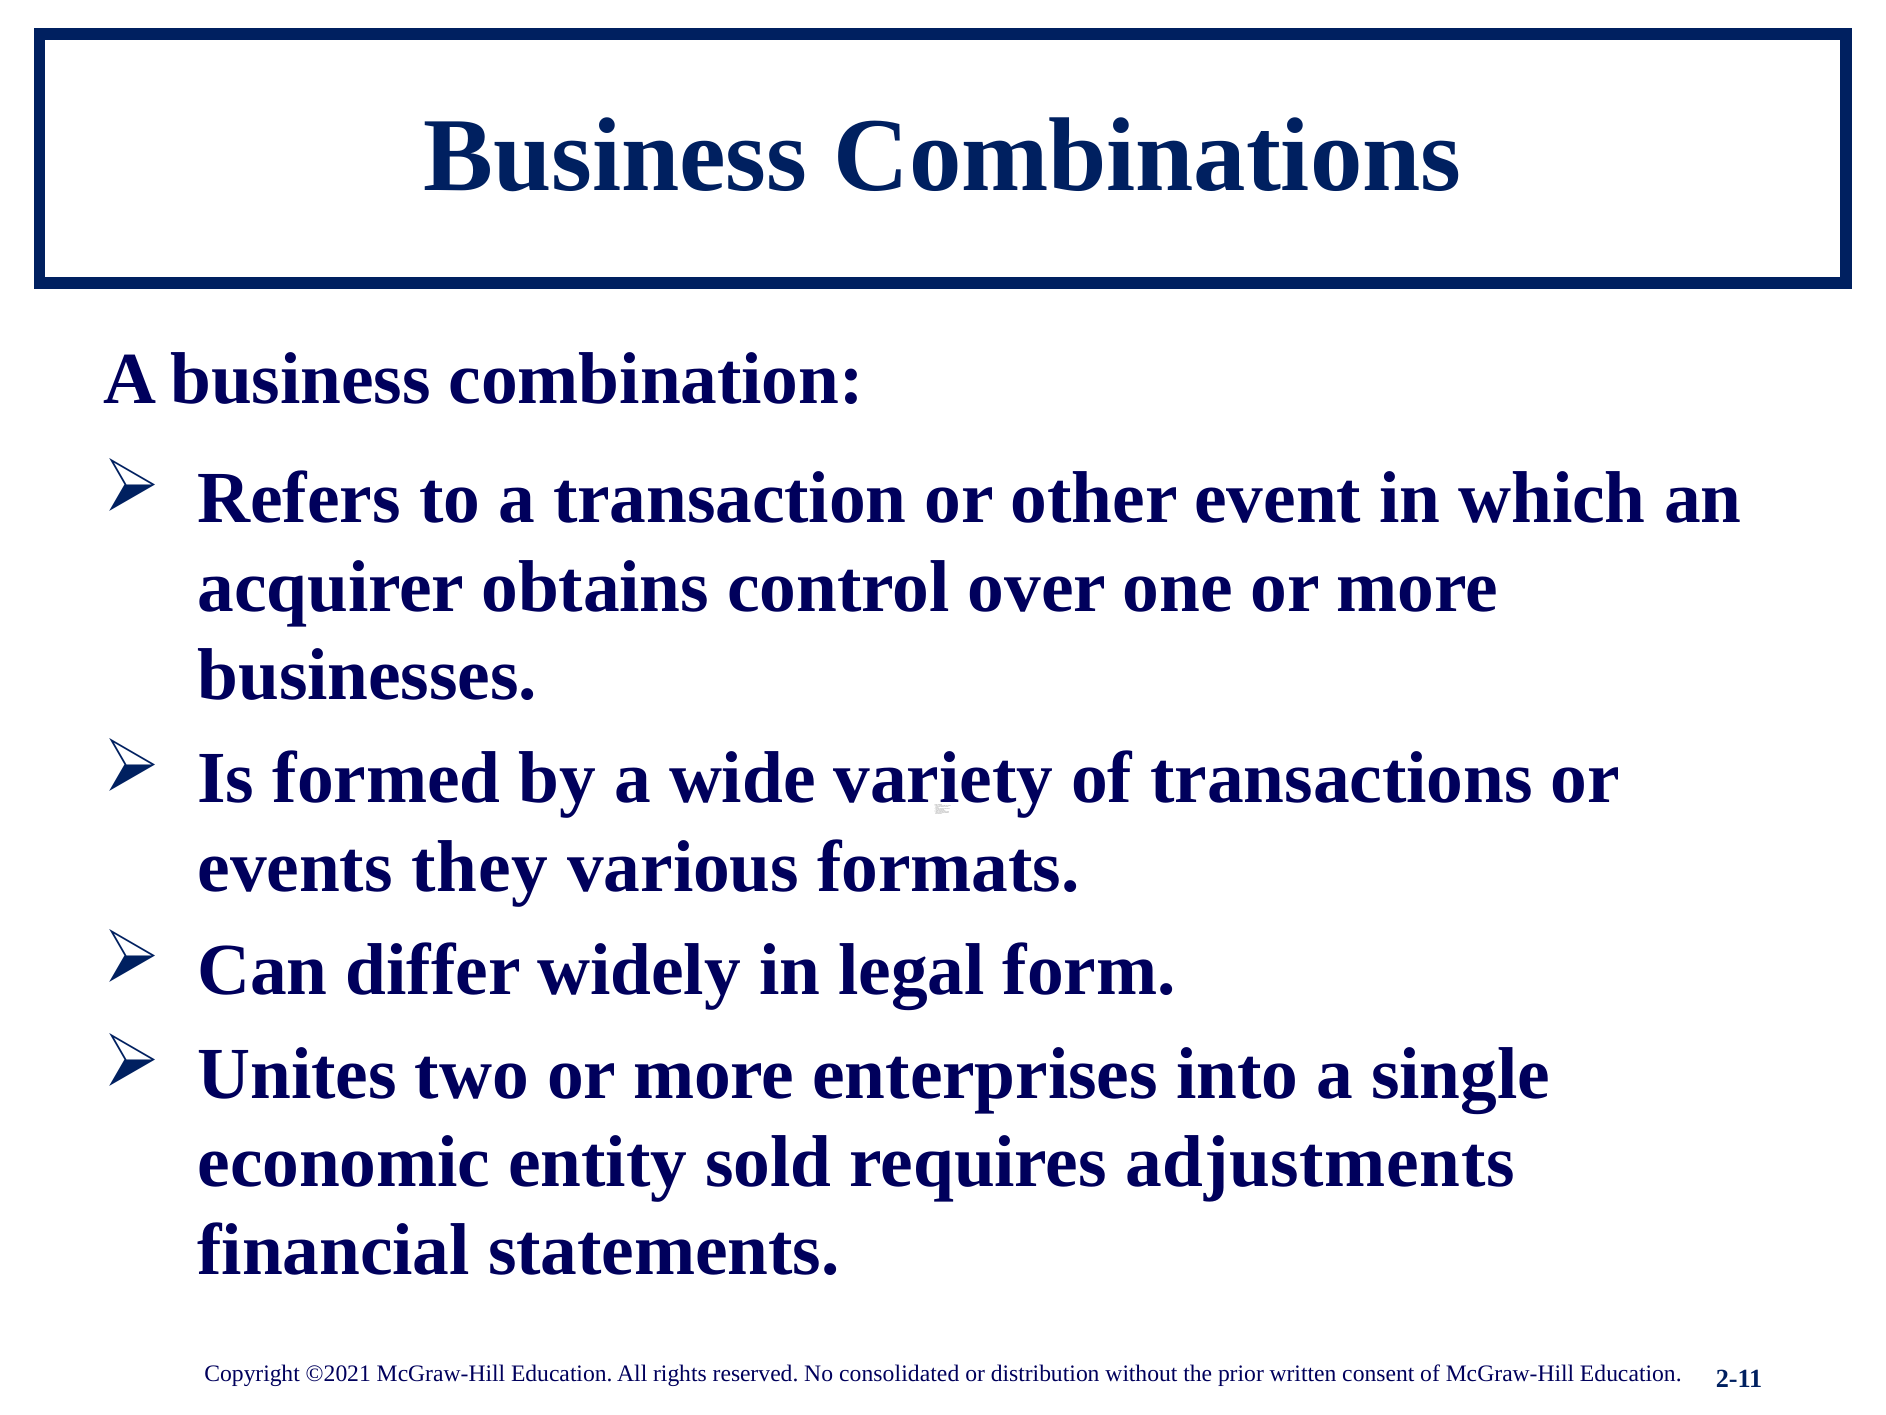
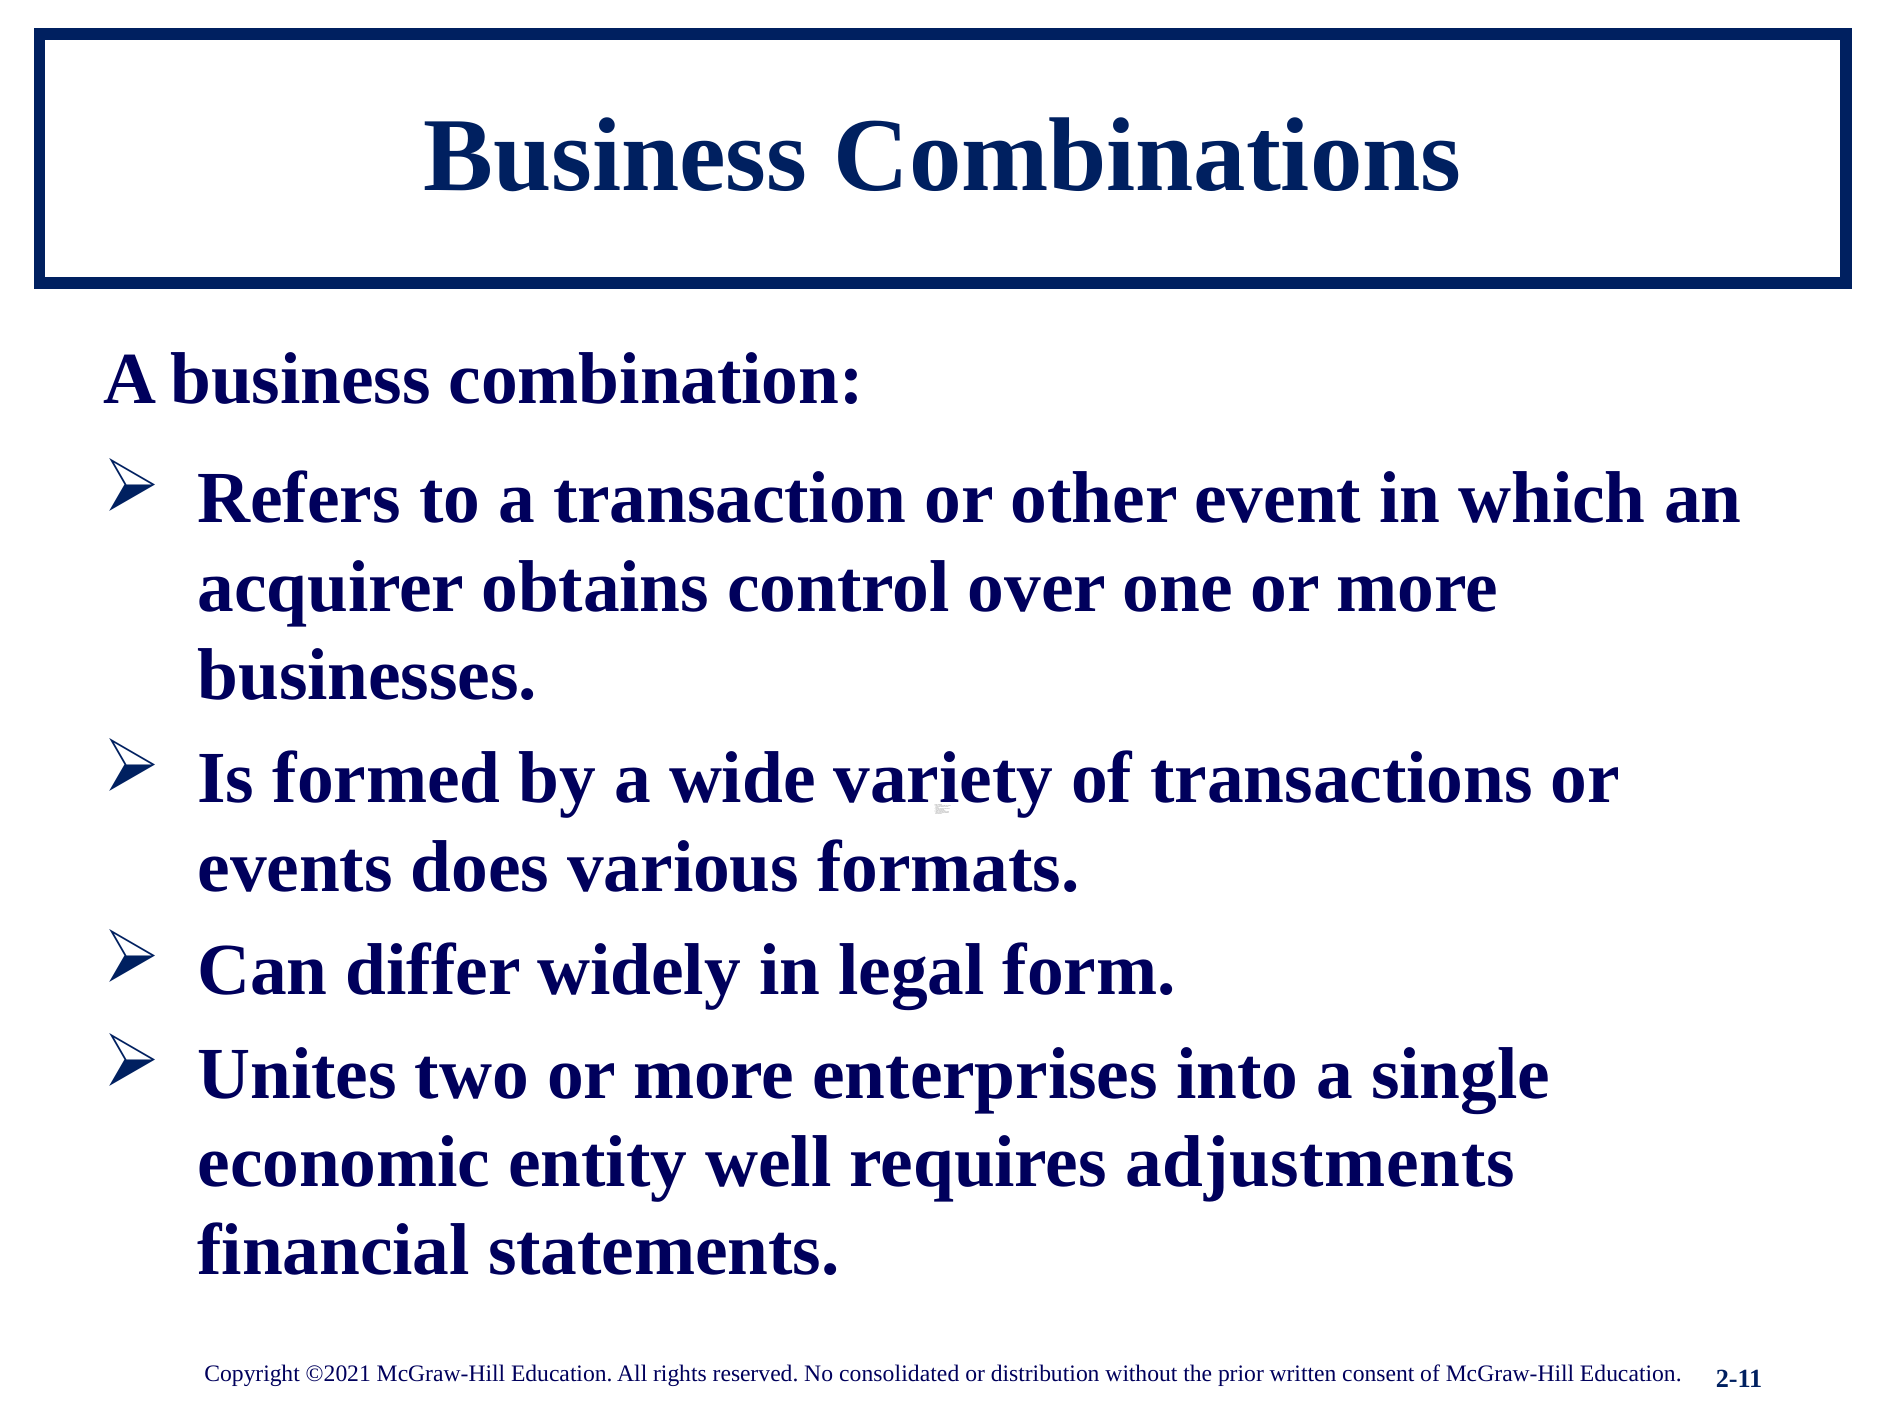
they: they -> does
sold: sold -> well
